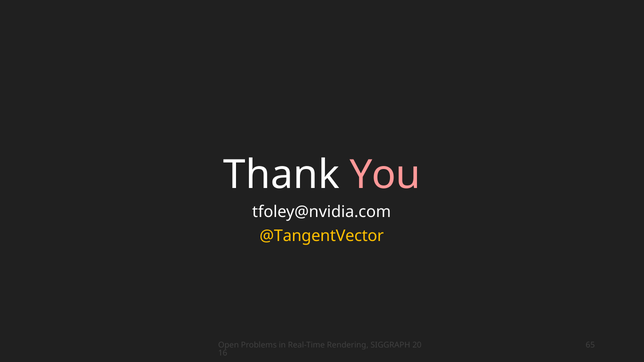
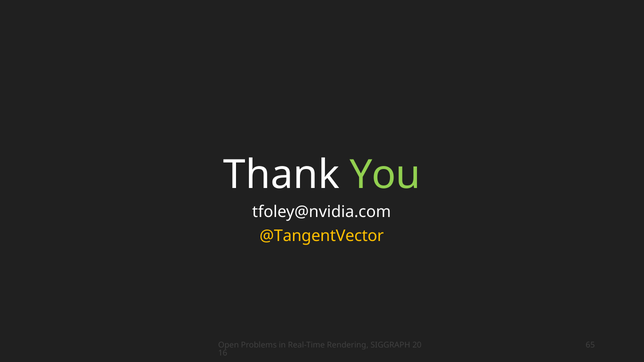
You colour: pink -> light green
